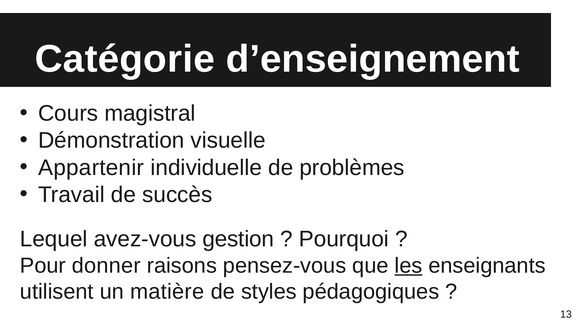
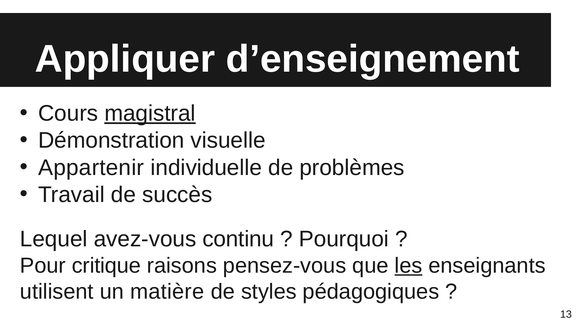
Catégorie: Catégorie -> Appliquer
magistral underline: none -> present
gestion: gestion -> continu
donner: donner -> critique
